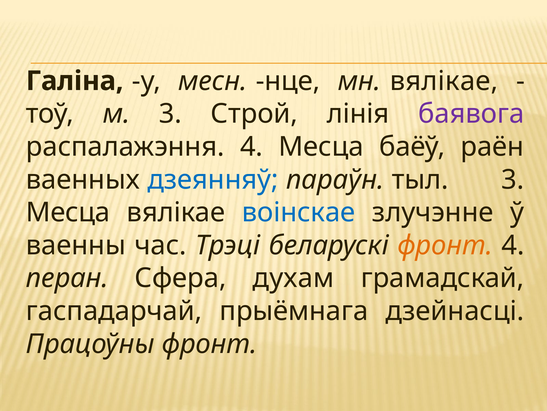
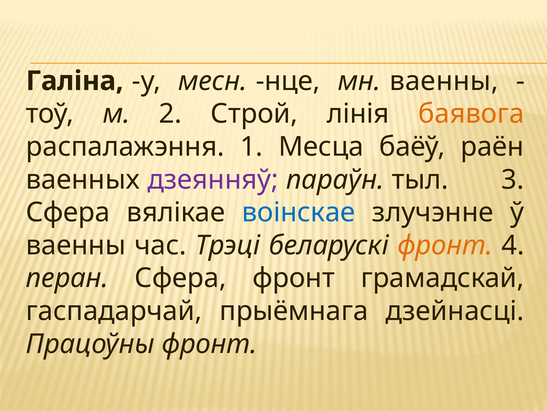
мн вялікае: вялікае -> ваенны
м 3: 3 -> 2
баявога colour: purple -> orange
распалажэння 4: 4 -> 1
дзеянняў colour: blue -> purple
Месца at (68, 212): Месца -> Сфера
Сфера духам: духам -> фронт
